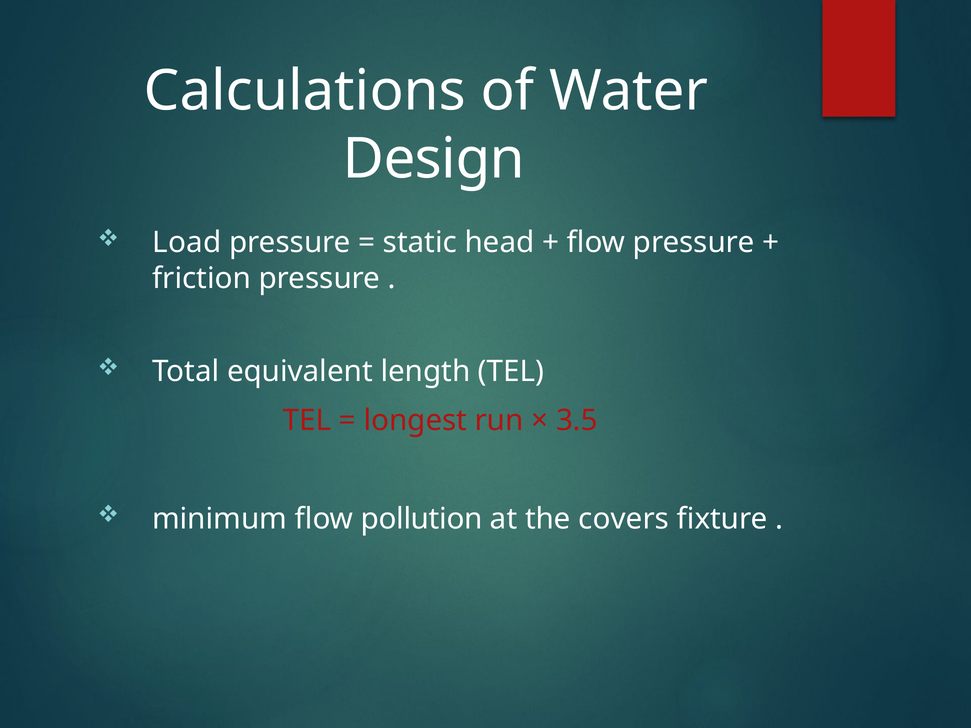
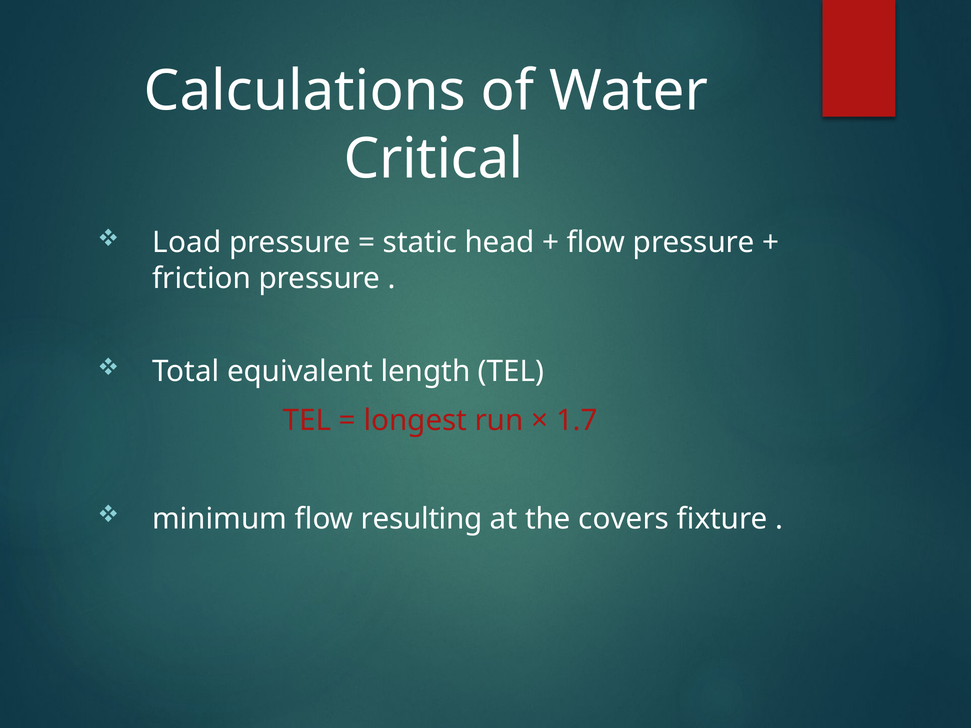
Design: Design -> Critical
3.5: 3.5 -> 1.7
pollution: pollution -> resulting
